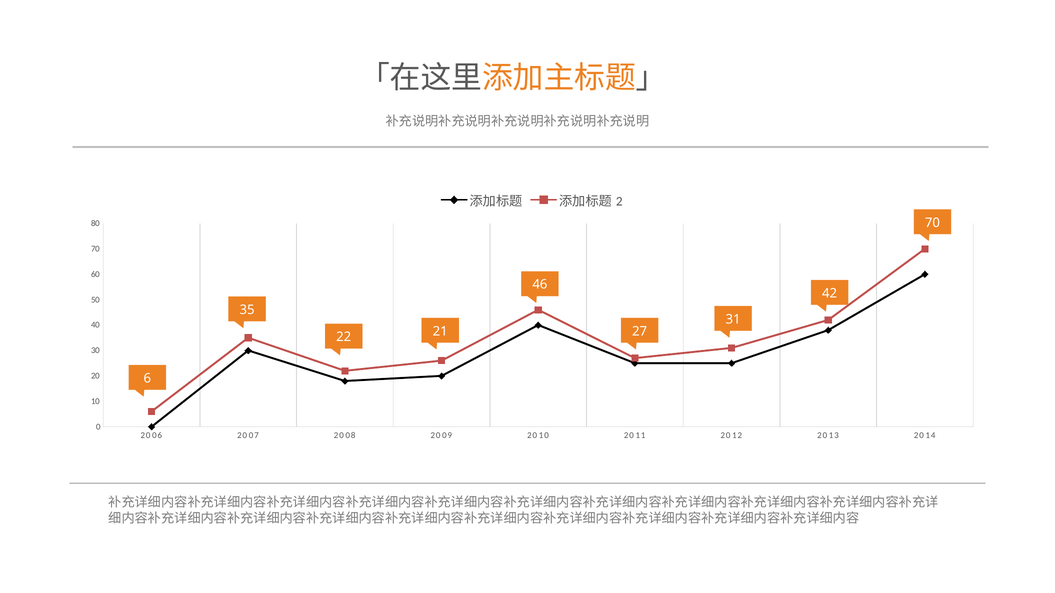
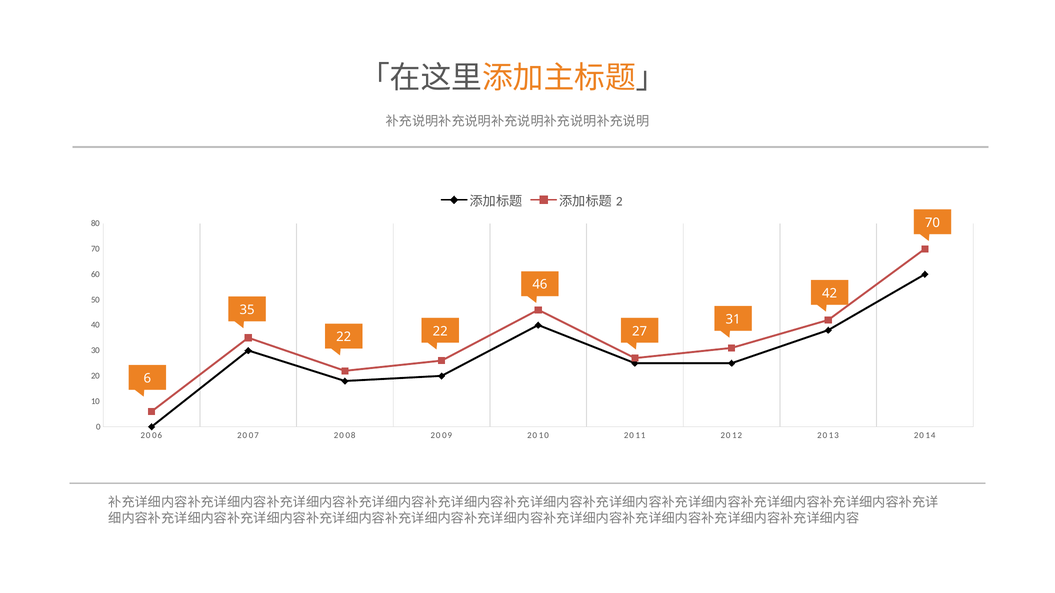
22 21: 21 -> 22
